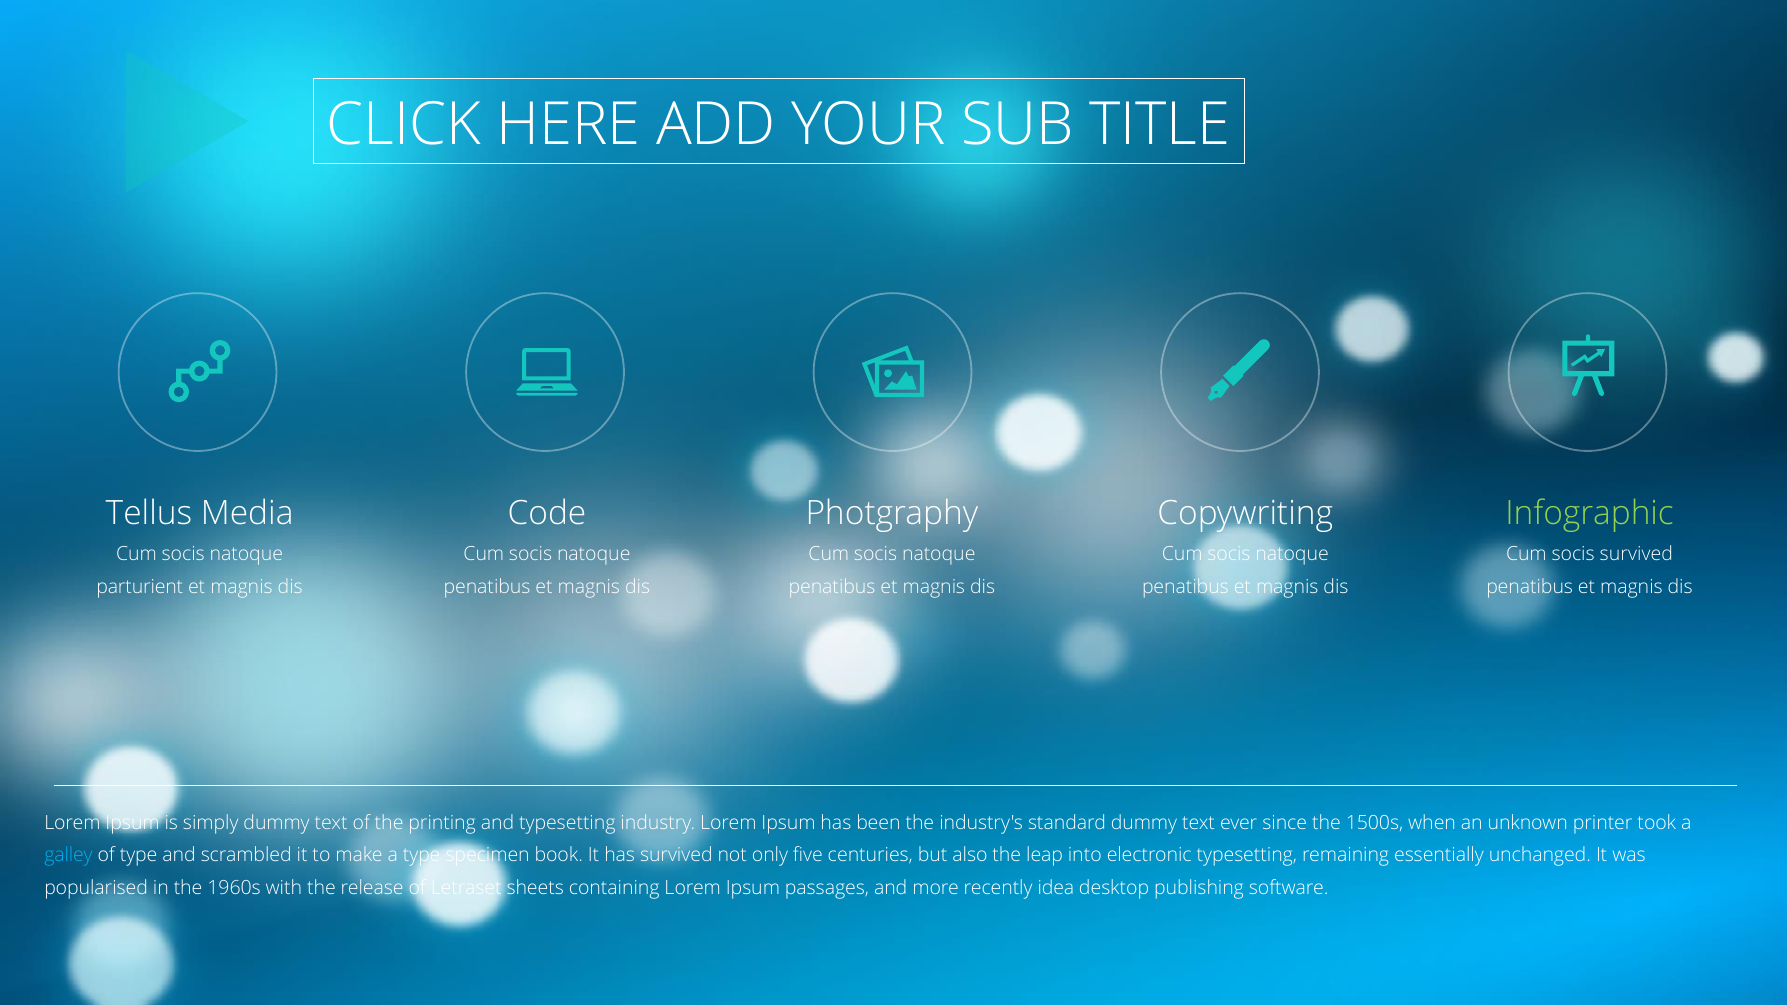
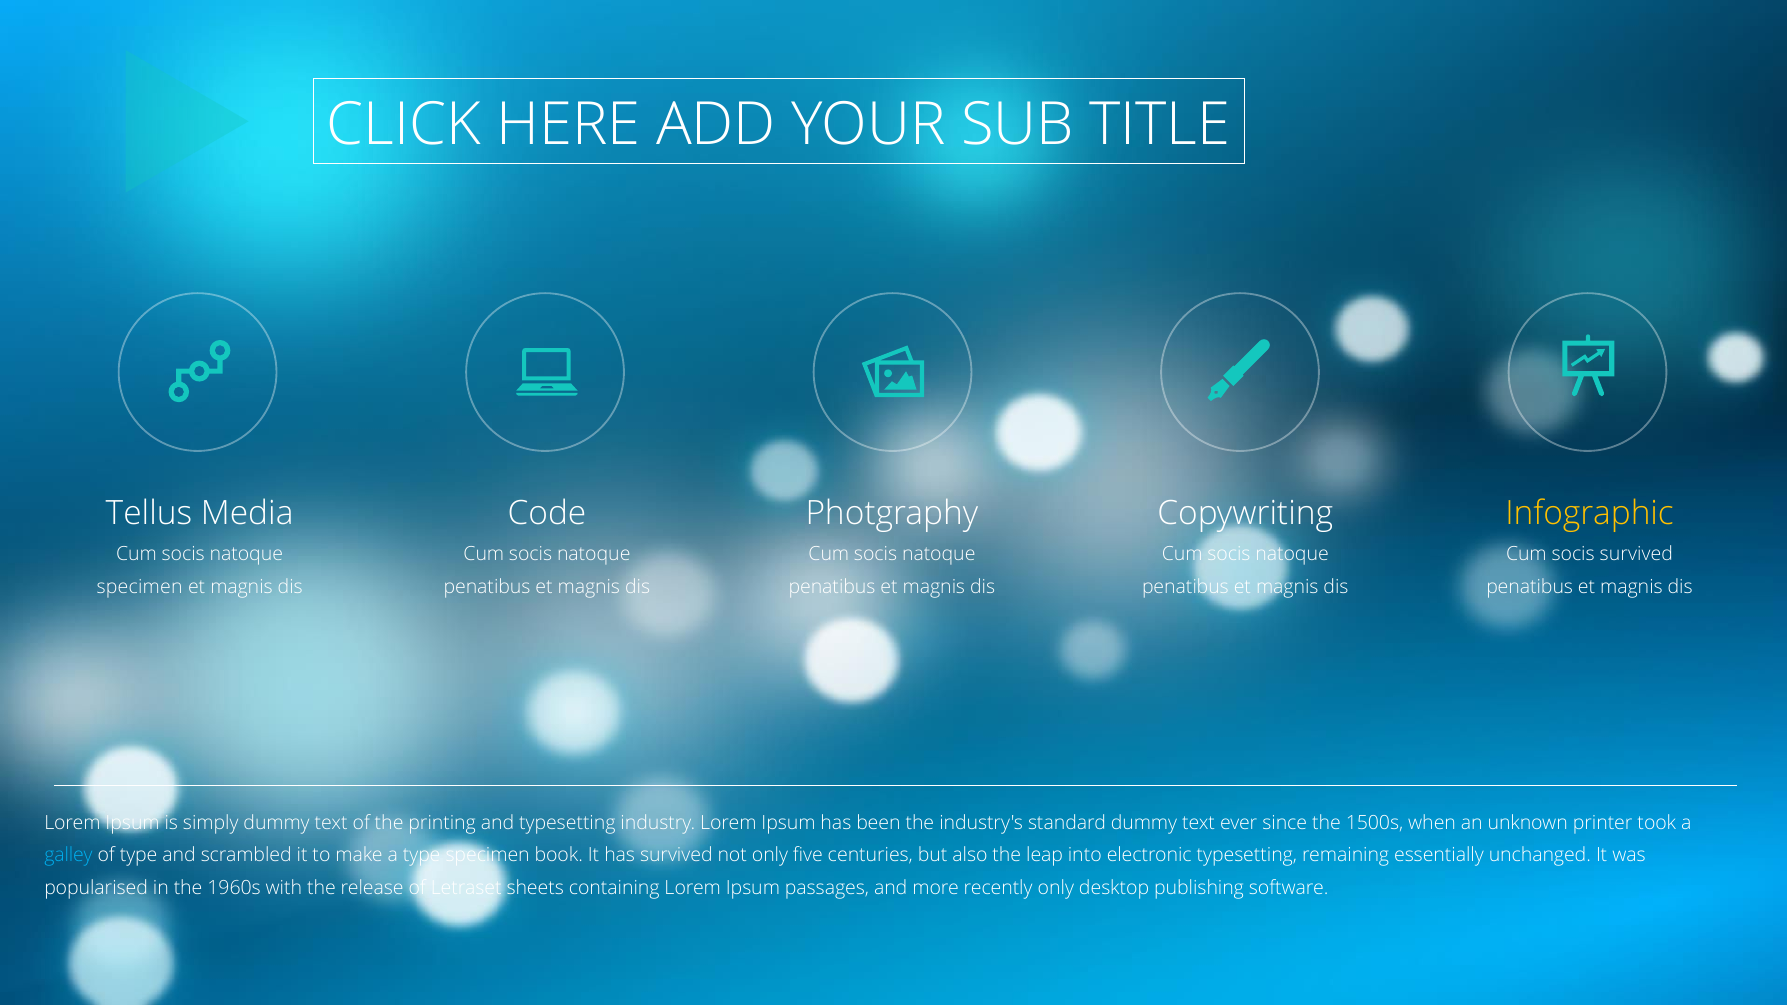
Infographic colour: light green -> yellow
parturient at (140, 587): parturient -> specimen
recently idea: idea -> only
